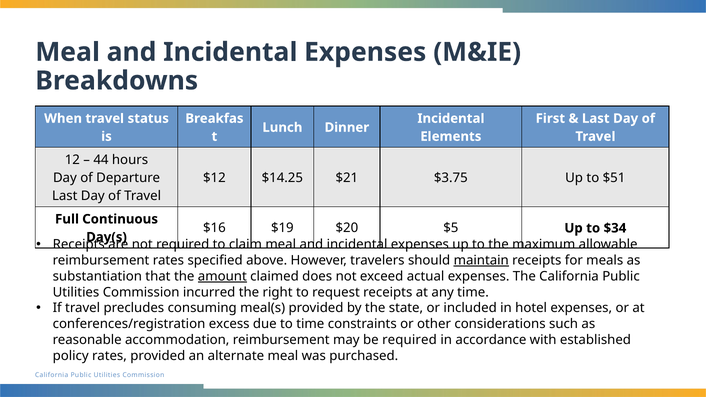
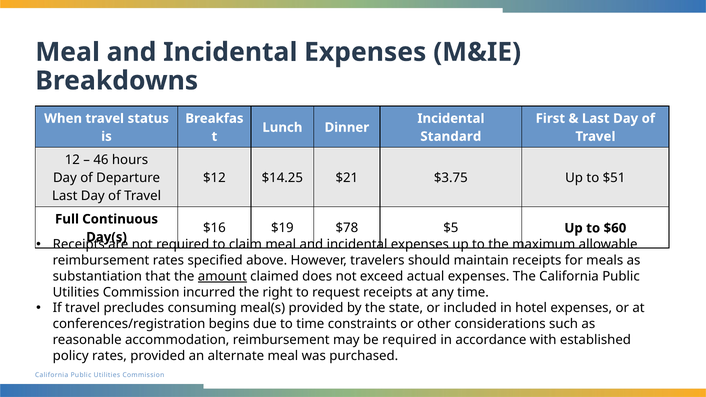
Elements: Elements -> Standard
44: 44 -> 46
$20: $20 -> $78
$34: $34 -> $60
maintain underline: present -> none
excess: excess -> begins
